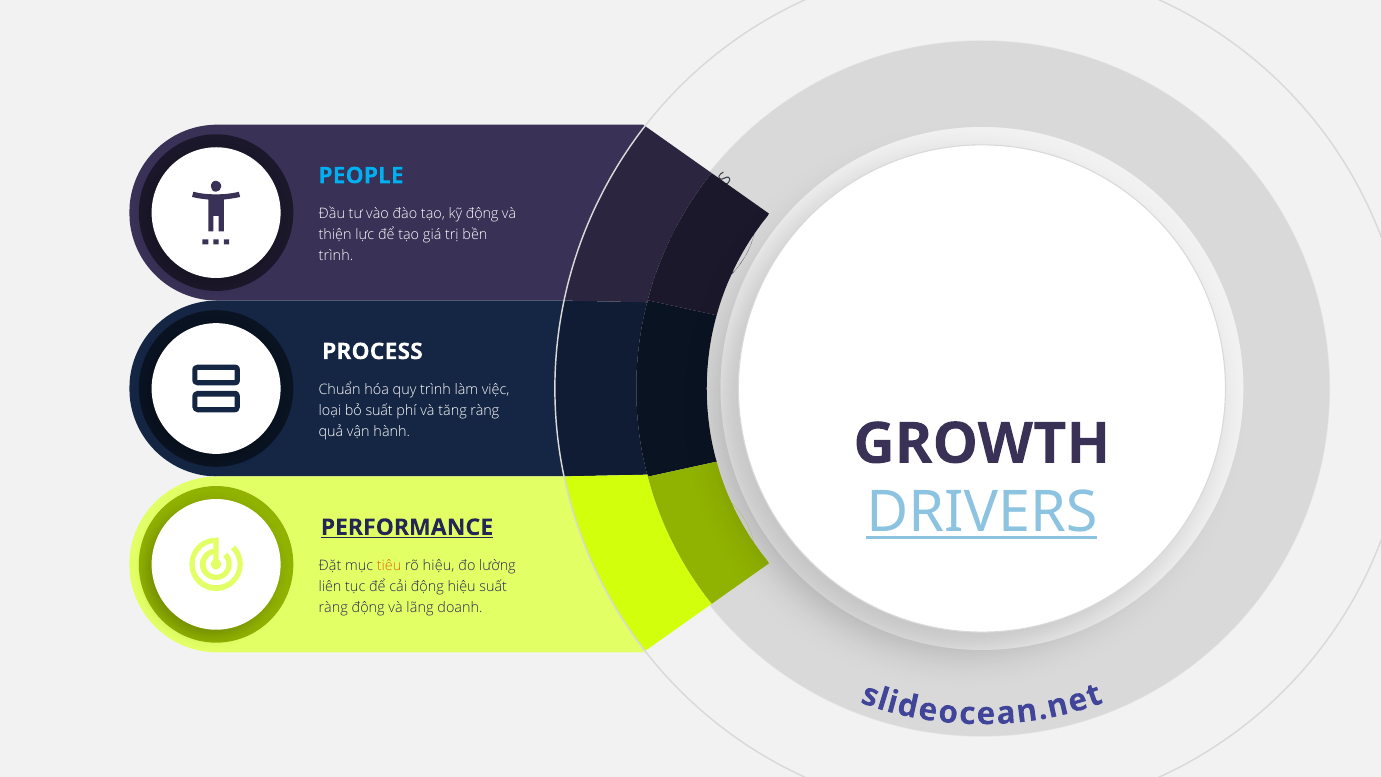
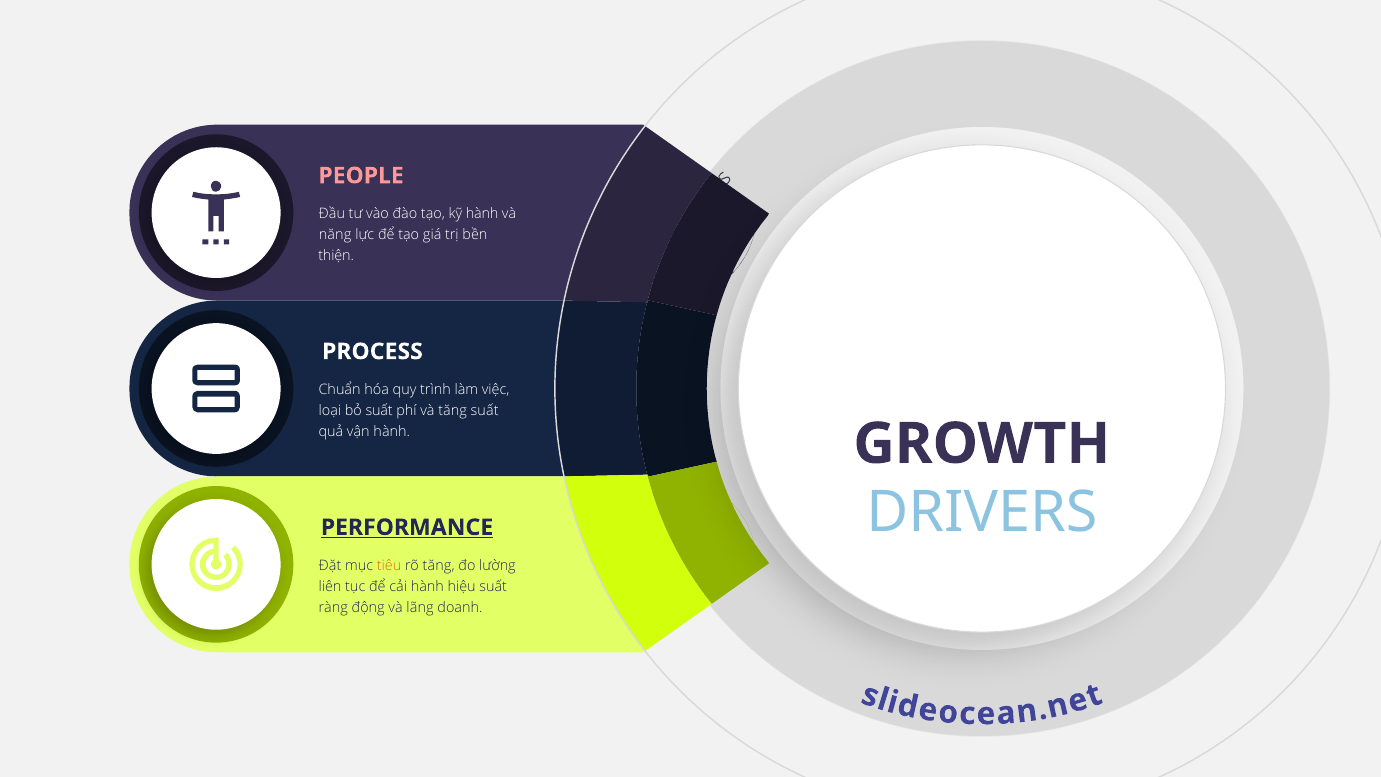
PEOPLE colour: light blue -> pink
kỹ động: động -> hành
thiện: thiện -> năng
trình at (336, 256): trình -> thiện
tăng ràng: ràng -> suất
DRIVERS underline: present -> none
rõ hiệu: hiệu -> tăng
cải động: động -> hành
